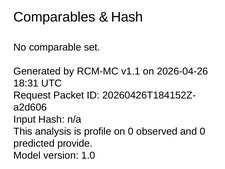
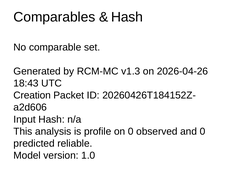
v1.1: v1.1 -> v1.3
18:31: 18:31 -> 18:43
Request: Request -> Creation
provide: provide -> reliable
